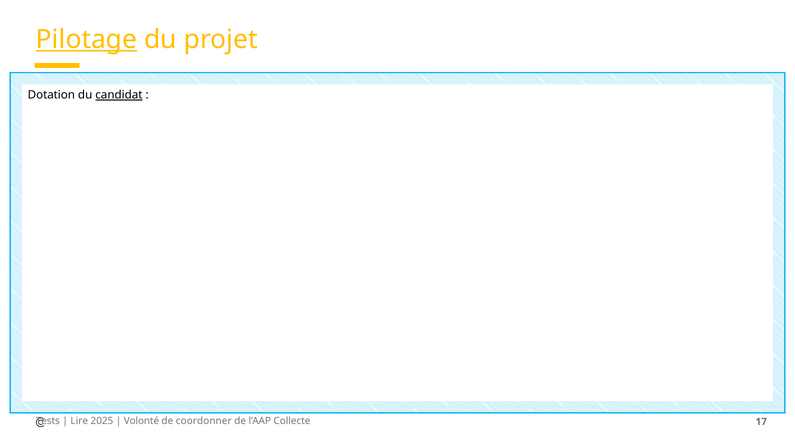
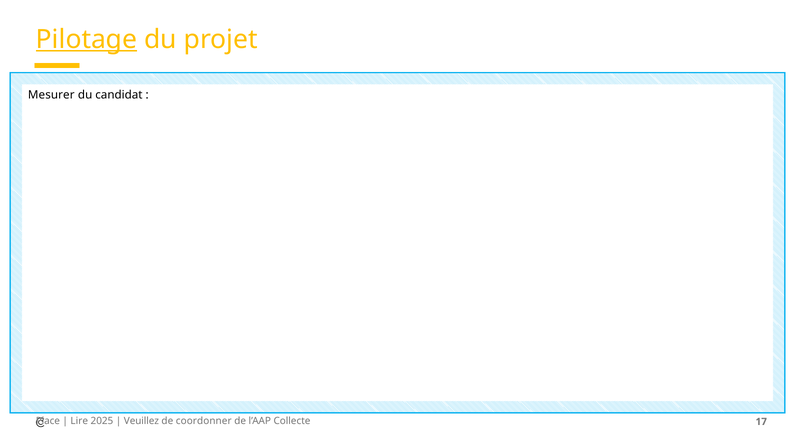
Dotation: Dotation -> Mesurer
candidat underline: present -> none
Tests: Tests -> Place
Volonté: Volonté -> Veuillez
